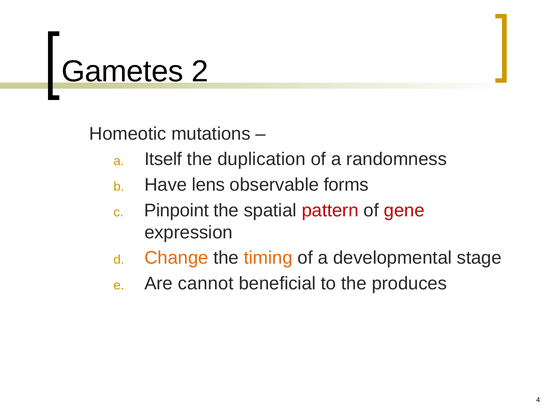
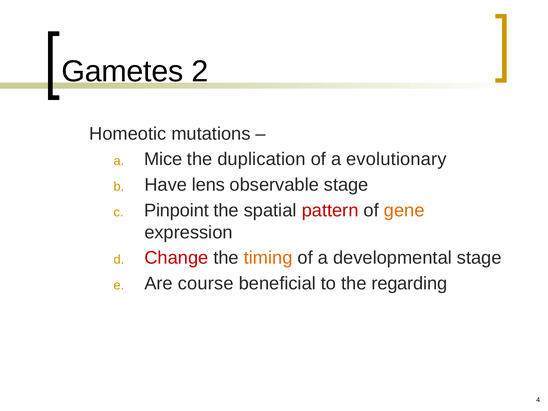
Itself: Itself -> Mice
randomness: randomness -> evolutionary
observable forms: forms -> stage
gene colour: red -> orange
Change colour: orange -> red
cannot: cannot -> course
produces: produces -> regarding
